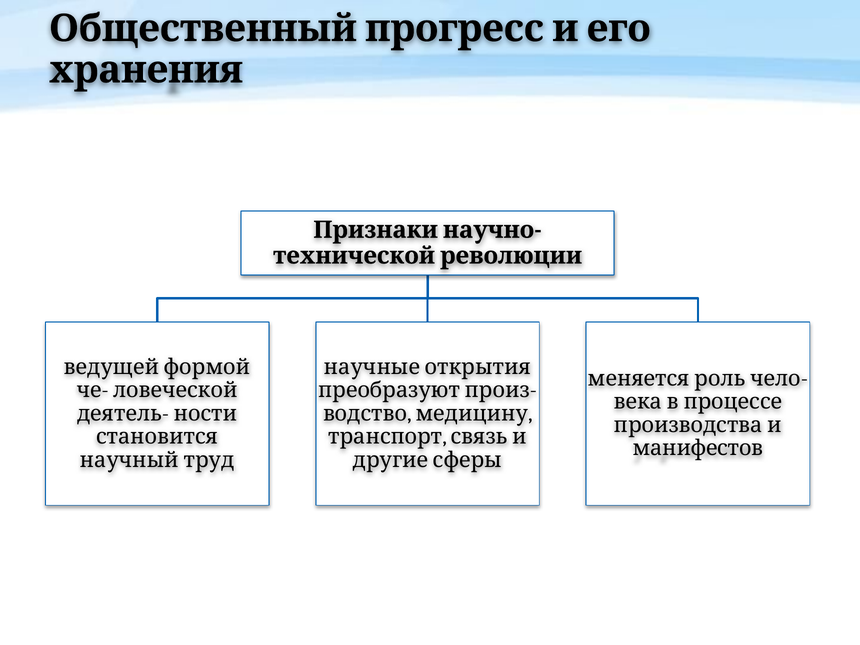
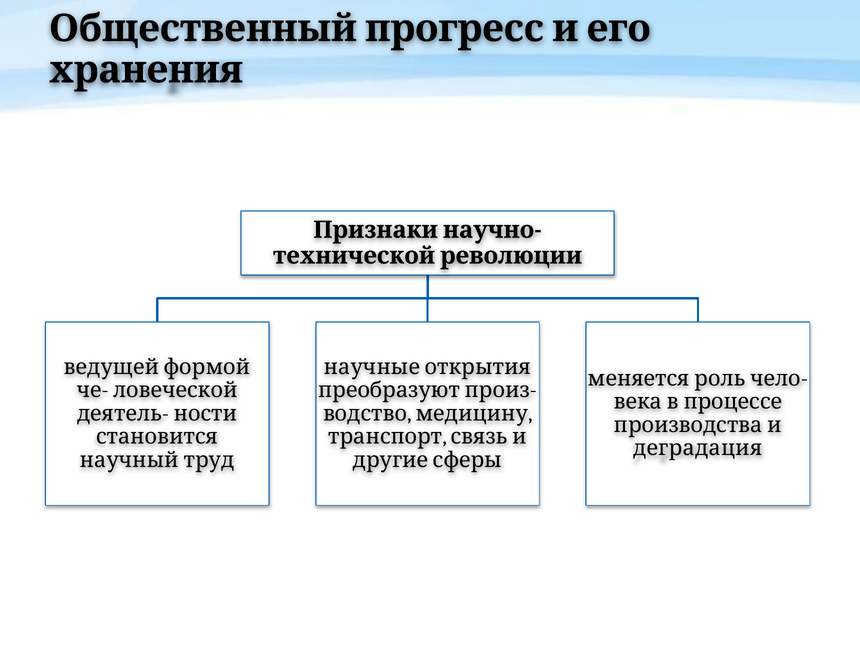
манифестов: манифестов -> деградация
